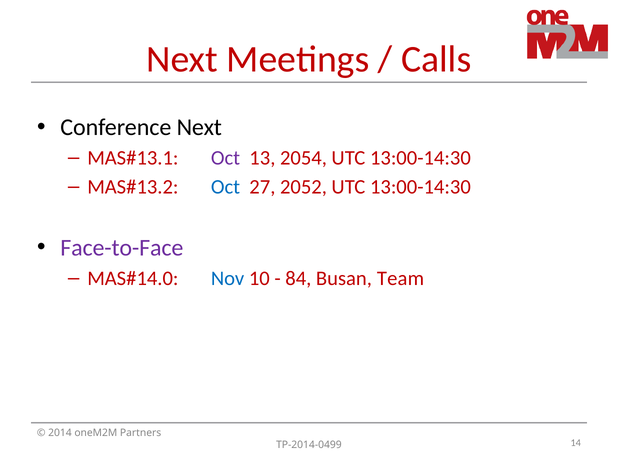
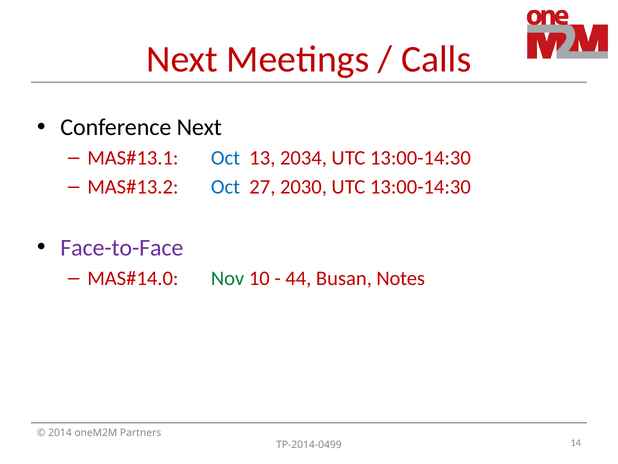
Oct at (225, 158) colour: purple -> blue
2054: 2054 -> 2034
2052: 2052 -> 2030
Nov colour: blue -> green
84: 84 -> 44
Team: Team -> Notes
